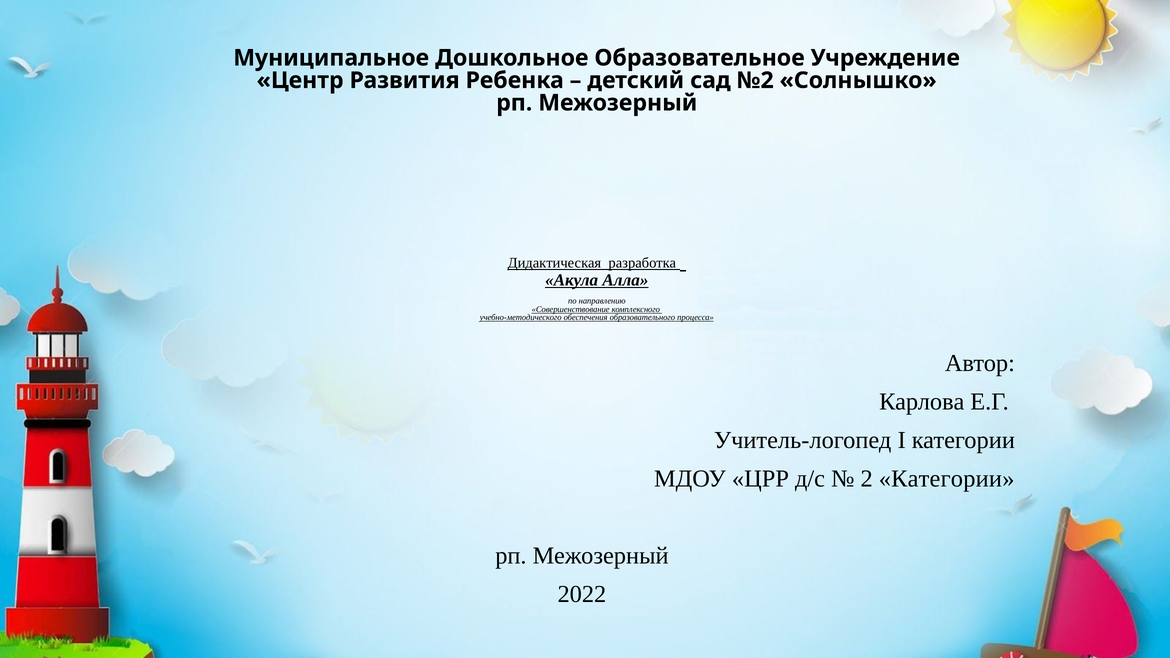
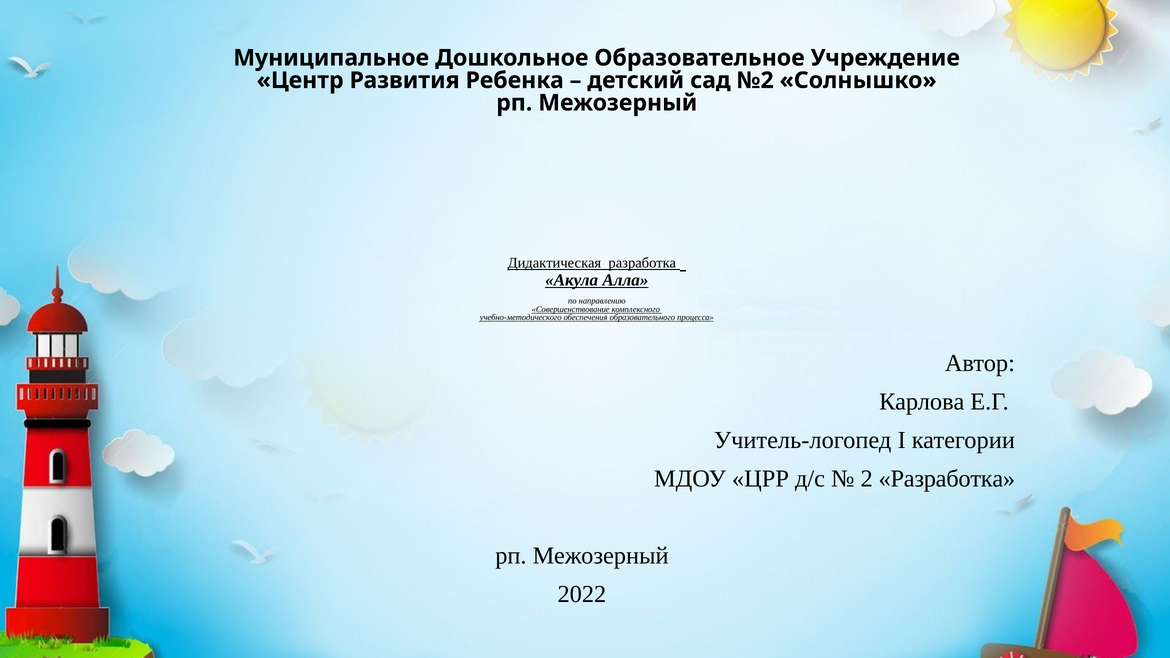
2 Категории: Категории -> Разработка
